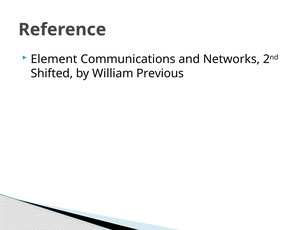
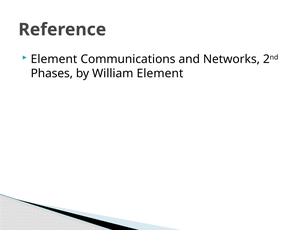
Shifted: Shifted -> Phases
William Previous: Previous -> Element
